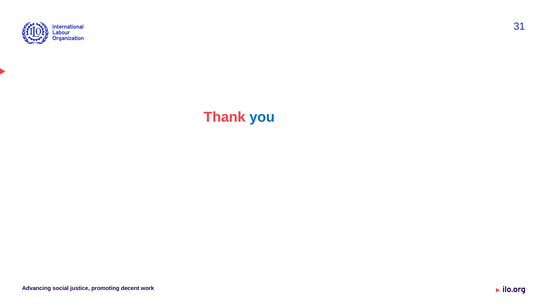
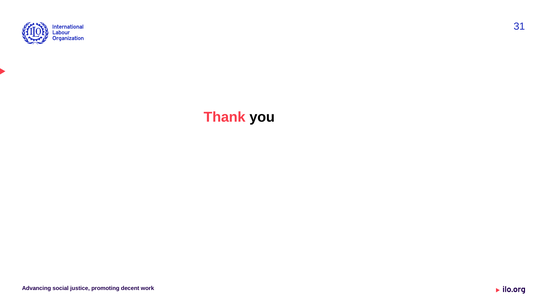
you colour: blue -> black
